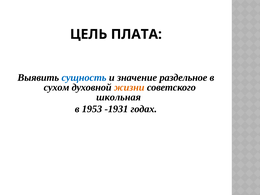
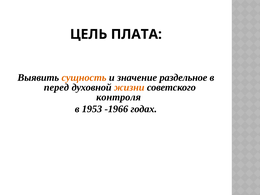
сущность colour: blue -> orange
сухом: сухом -> перед
школьная: школьная -> контроля
-1931: -1931 -> -1966
